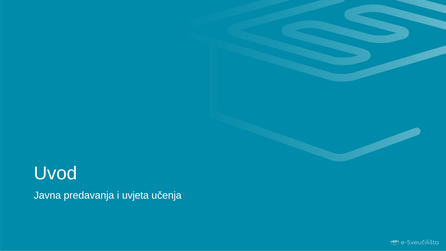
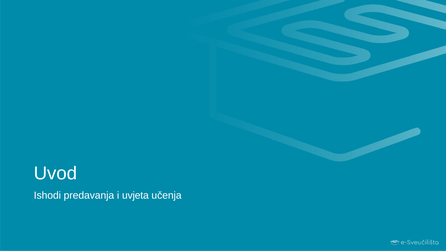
Javna: Javna -> Ishodi
